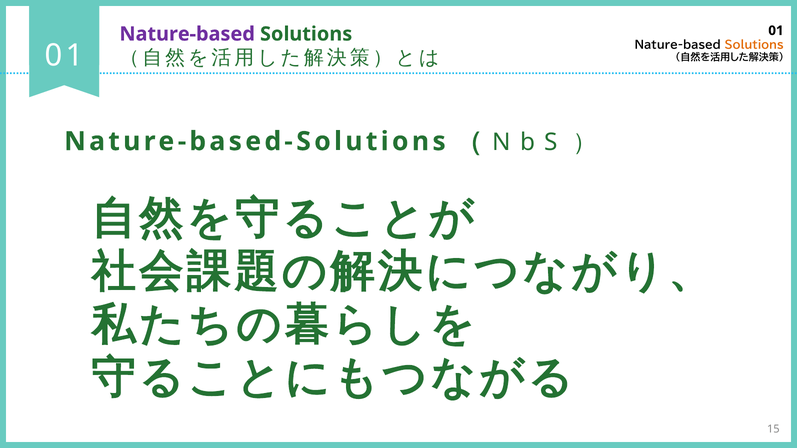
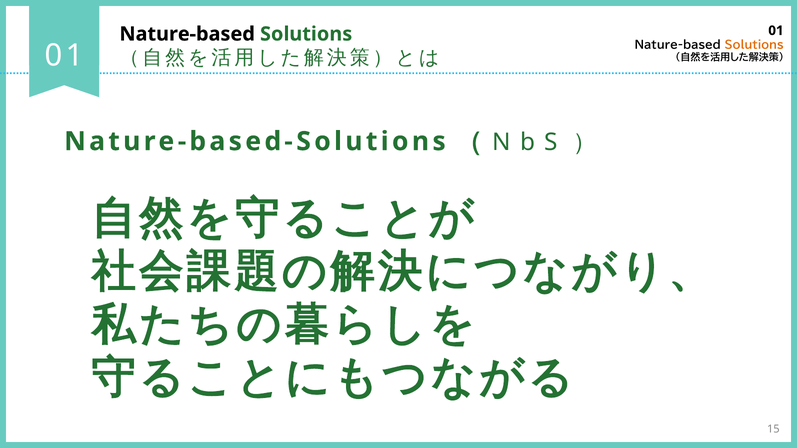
Nature-based at (187, 34) colour: purple -> black
